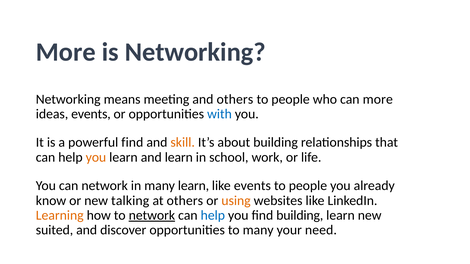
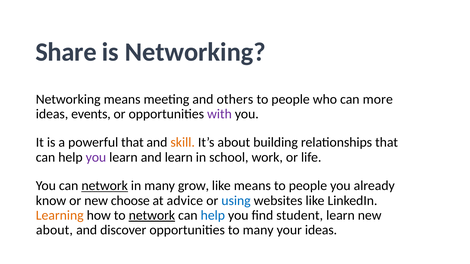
More at (66, 52): More -> Share
with colour: blue -> purple
powerful find: find -> that
you at (96, 157) colour: orange -> purple
network at (105, 186) underline: none -> present
many learn: learn -> grow
like events: events -> means
talking: talking -> choose
at others: others -> advice
using colour: orange -> blue
find building: building -> student
suited at (55, 230): suited -> about
your need: need -> ideas
